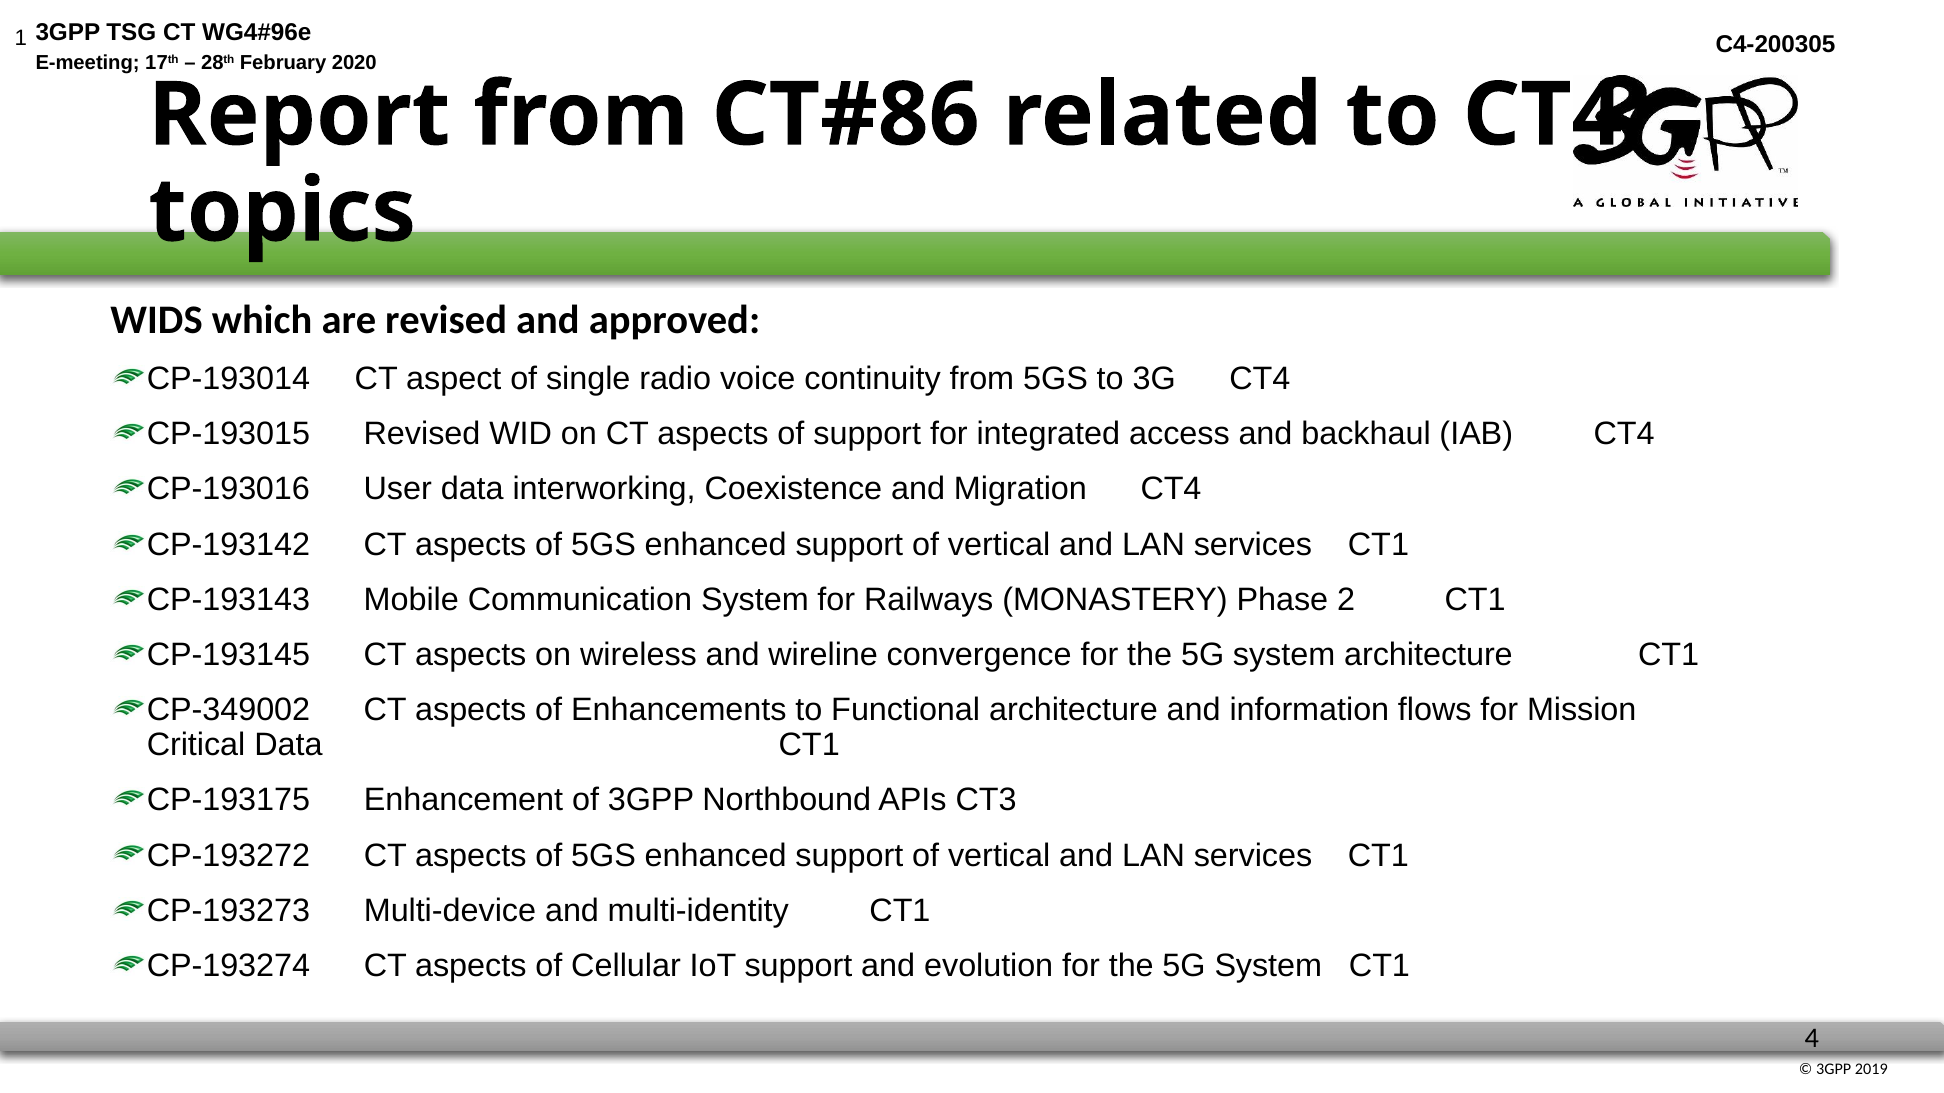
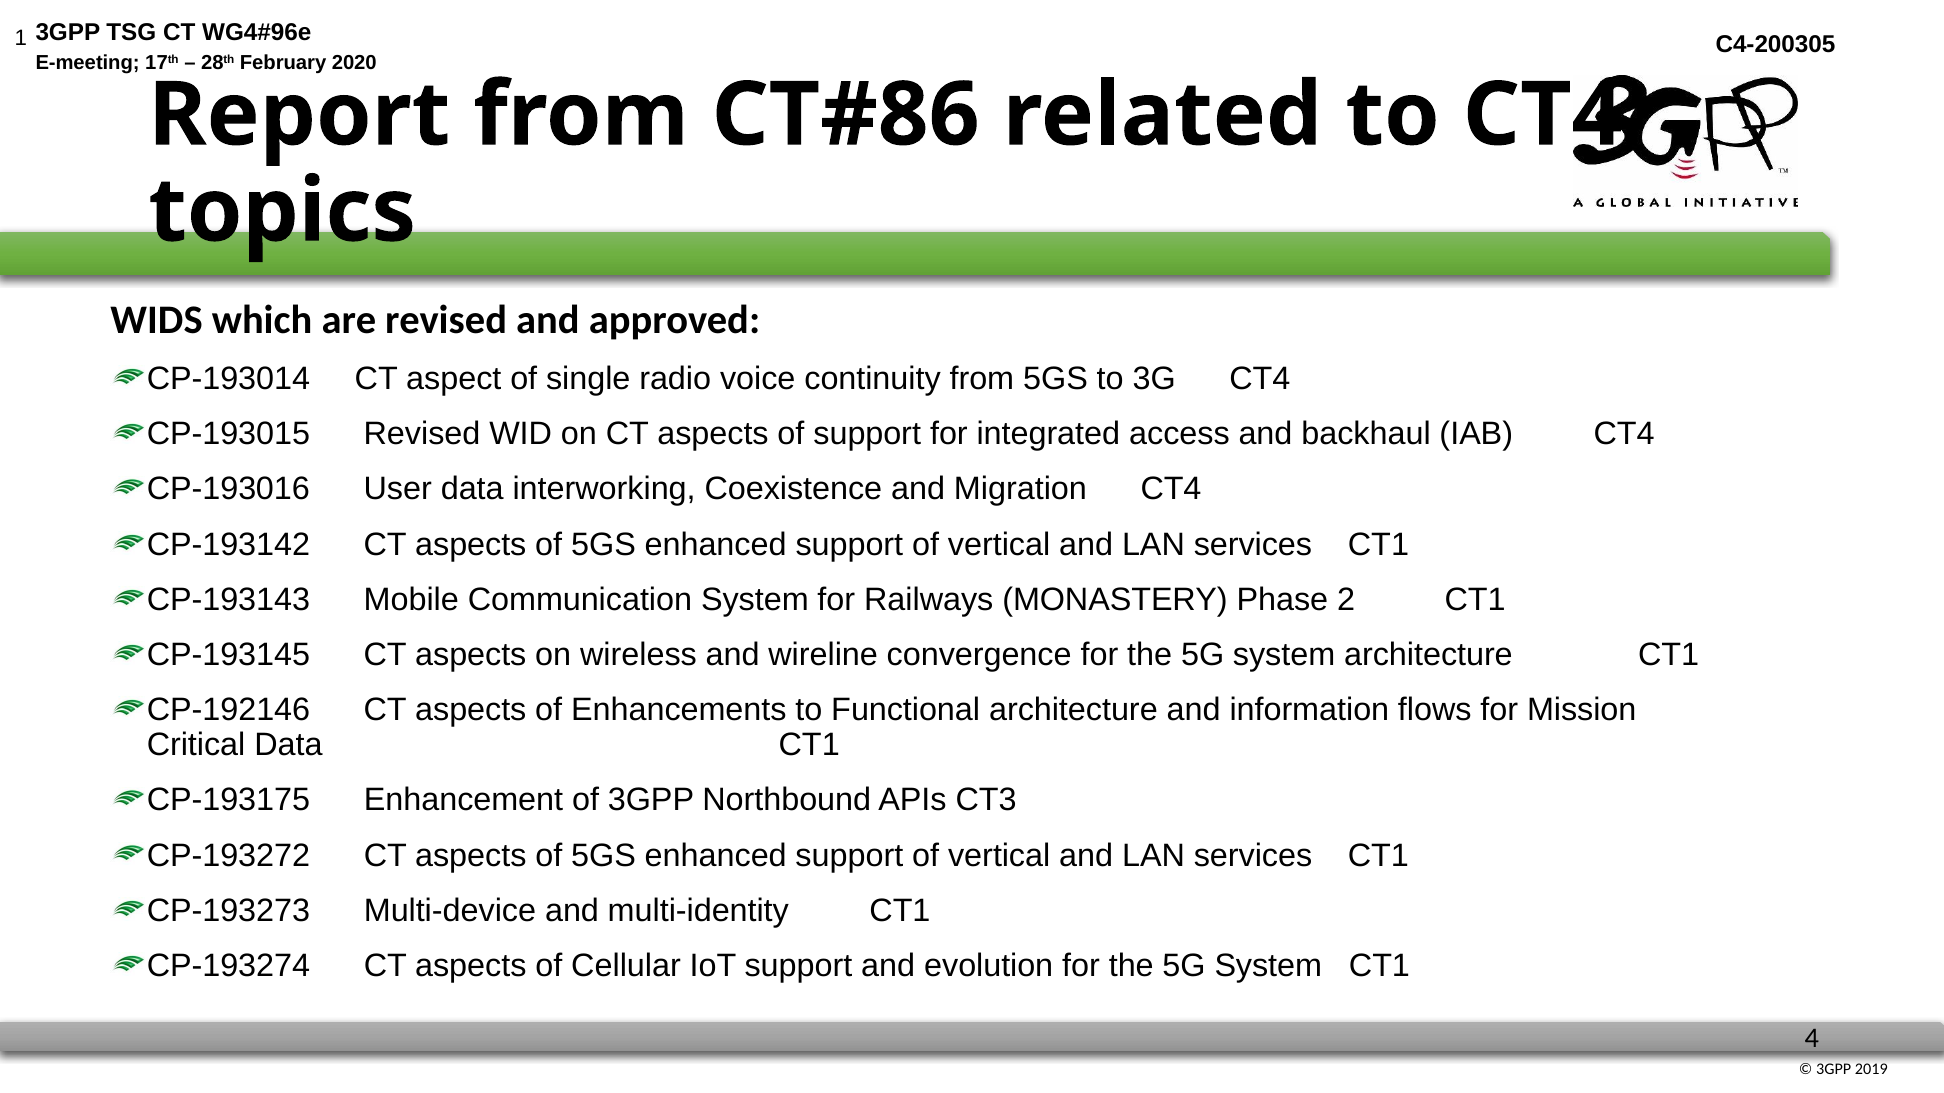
CP-349002: CP-349002 -> CP-192146
